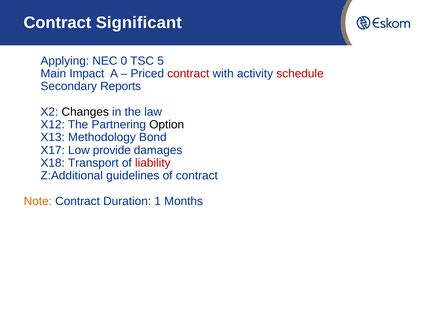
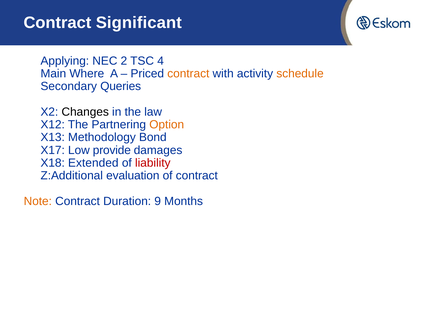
0: 0 -> 2
5: 5 -> 4
Impact: Impact -> Where
contract at (188, 73) colour: red -> orange
schedule colour: red -> orange
Reports: Reports -> Queries
Option colour: black -> orange
Transport: Transport -> Extended
guidelines: guidelines -> evaluation
1: 1 -> 9
